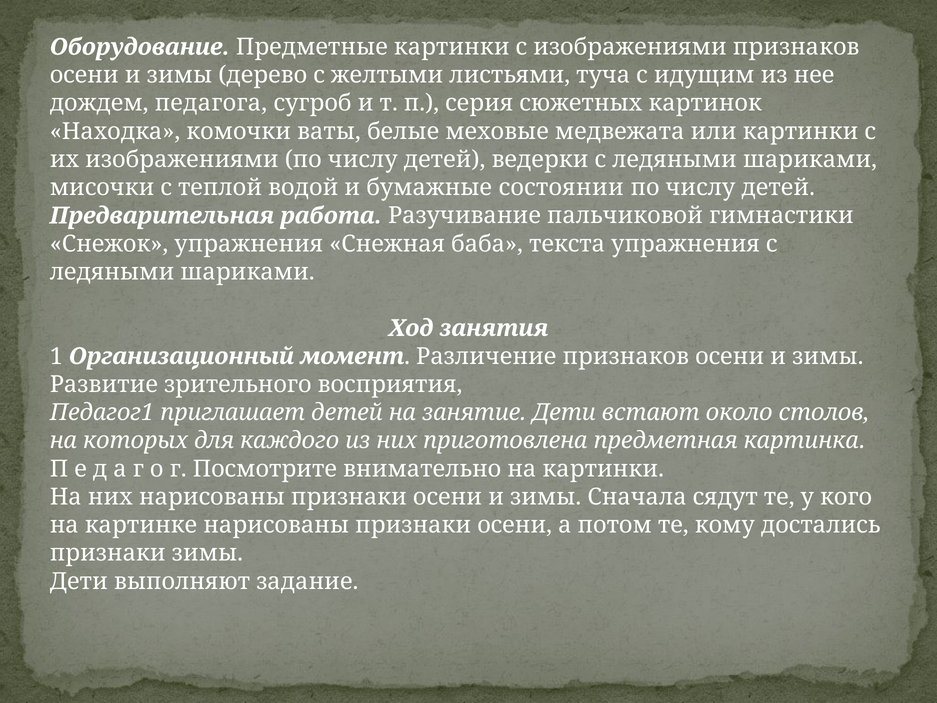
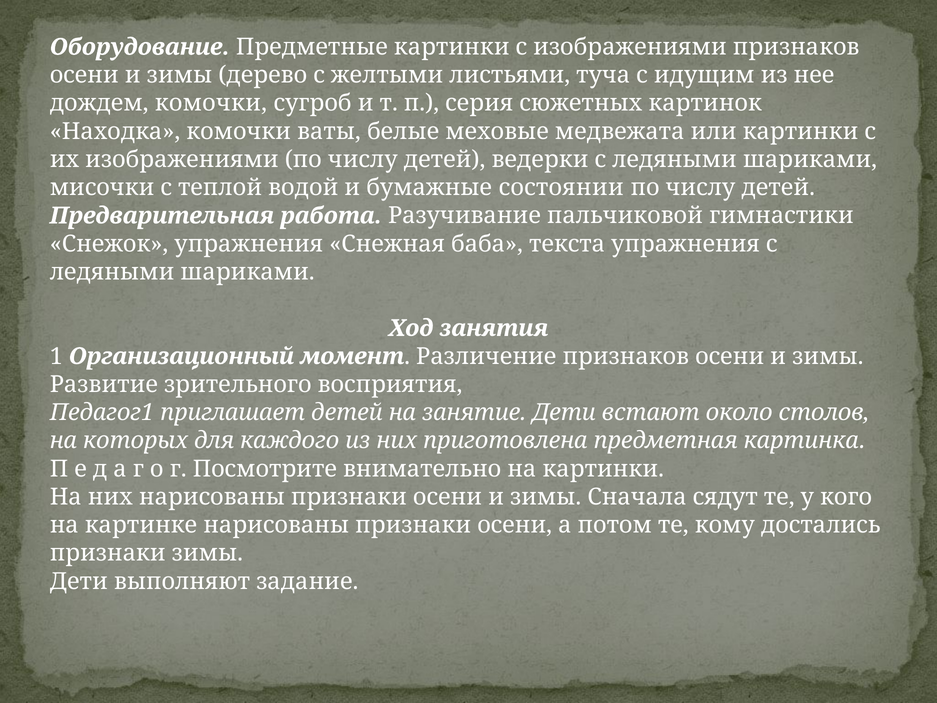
дождем педагога: педагога -> комочки
